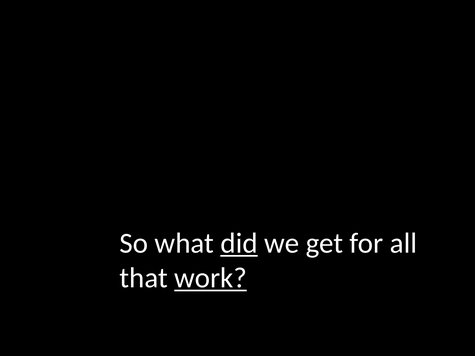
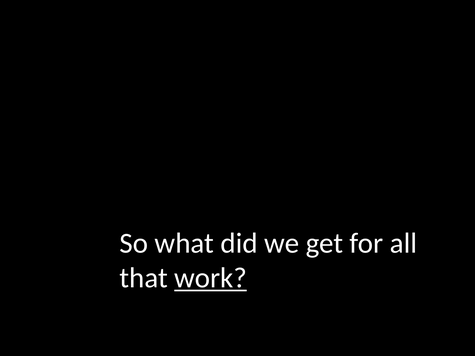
did underline: present -> none
